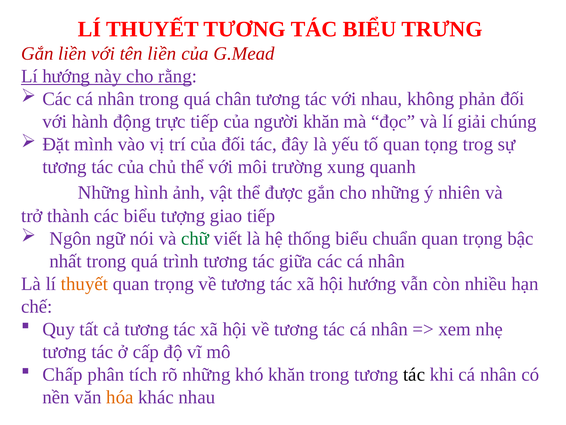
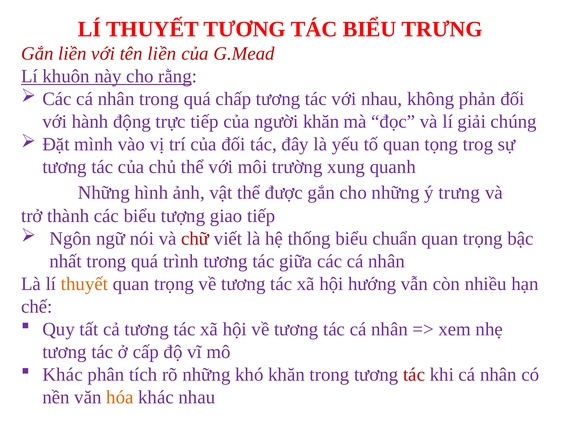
Lí hướng: hướng -> khuôn
chân: chân -> chấp
ý nhiên: nhiên -> trưng
chữ colour: green -> red
Chấp at (63, 374): Chấp -> Khác
tác at (414, 374) colour: black -> red
